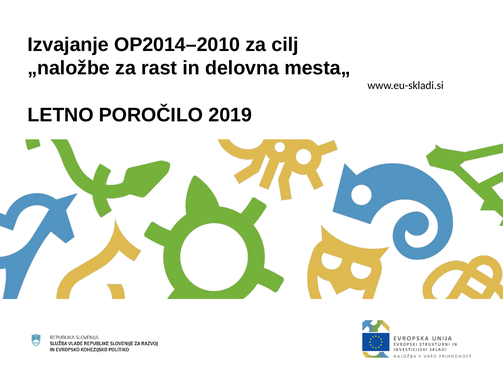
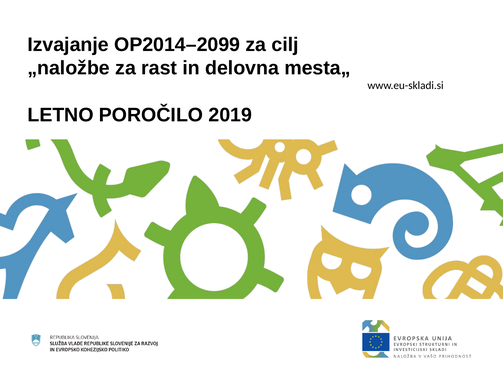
OP2014–2010: OP2014–2010 -> OP2014–2099
